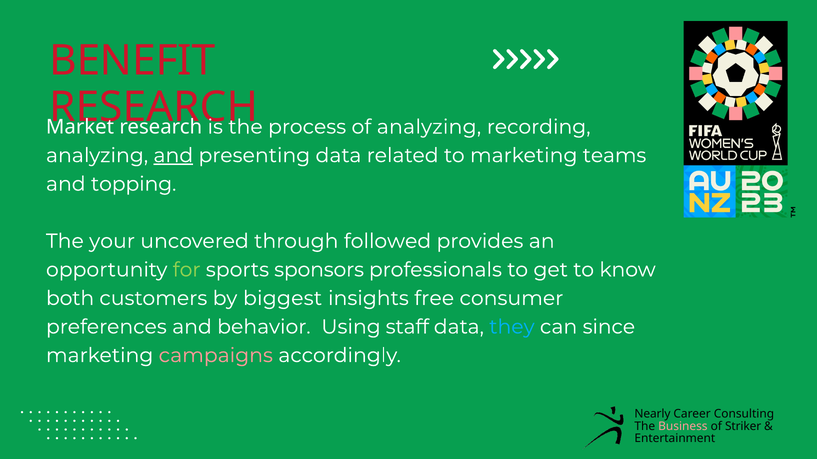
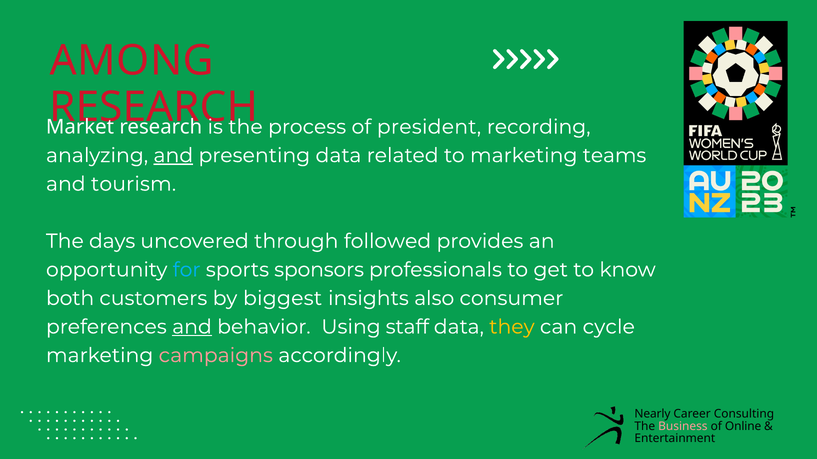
BENEFIT: BENEFIT -> AMONG
of analyzing: analyzing -> president
topping: topping -> tourism
your: your -> days
for colour: light green -> light blue
free: free -> also
and at (192, 327) underline: none -> present
they colour: light blue -> yellow
since: since -> cycle
Striker: Striker -> Online
